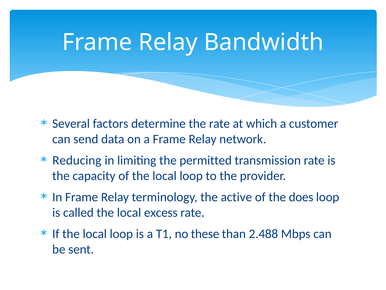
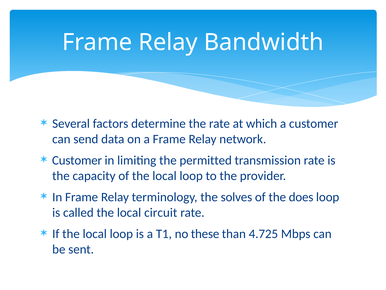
Reducing at (77, 160): Reducing -> Customer
active: active -> solves
excess: excess -> circuit
2.488: 2.488 -> 4.725
